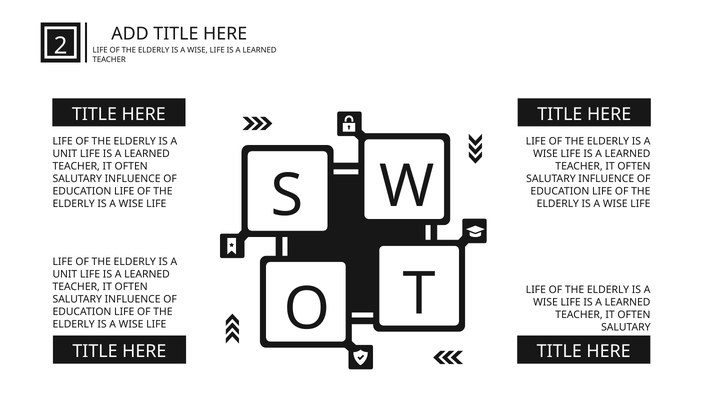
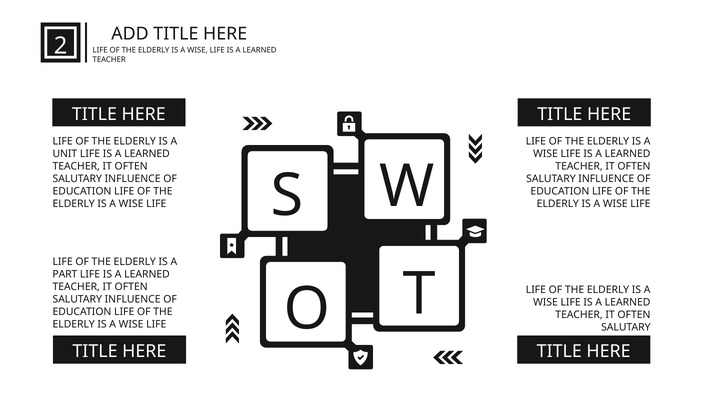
UNIT at (65, 275): UNIT -> PART
